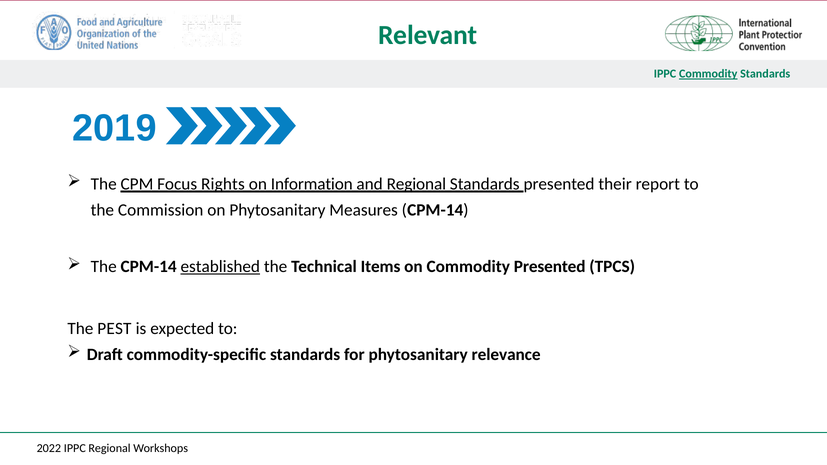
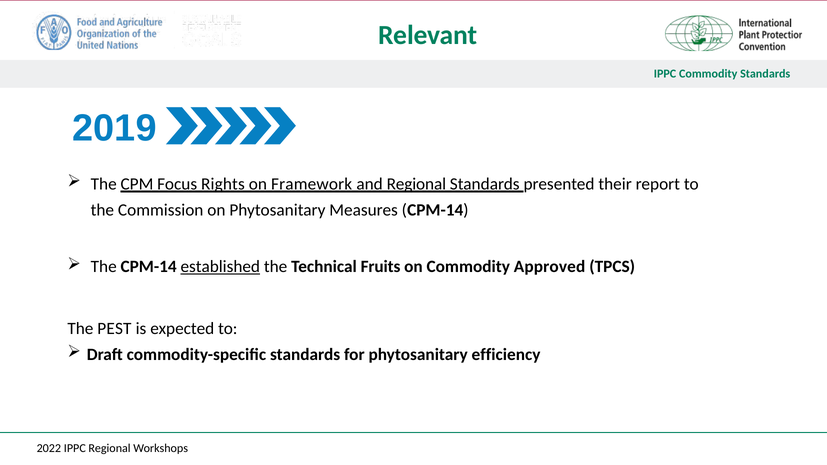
Commodity at (708, 74) underline: present -> none
Information: Information -> Framework
Items: Items -> Fruits
Commodity Presented: Presented -> Approved
relevance: relevance -> efficiency
